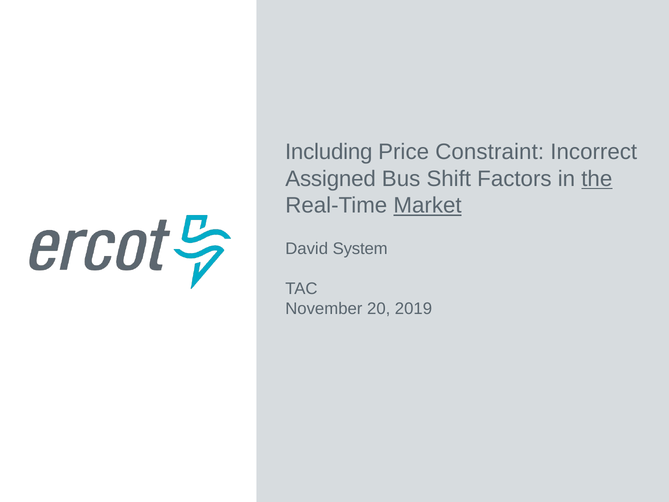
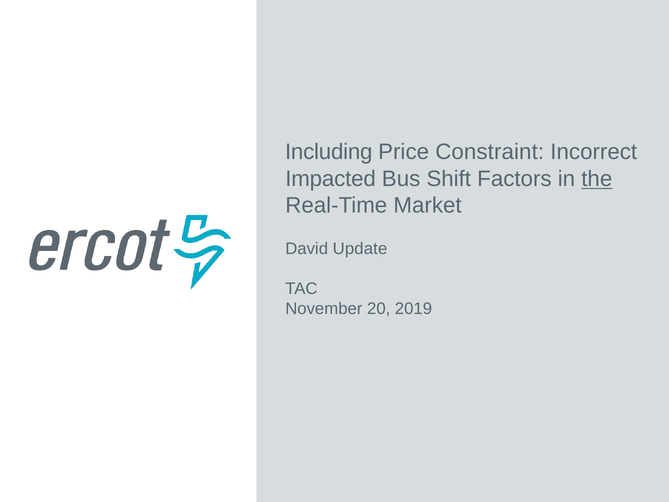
Assigned: Assigned -> Impacted
Market underline: present -> none
System: System -> Update
